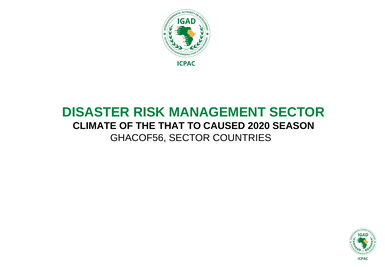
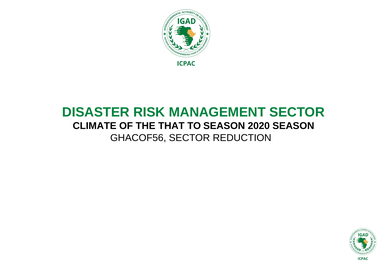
TO CAUSED: CAUSED -> SEASON
COUNTRIES: COUNTRIES -> REDUCTION
